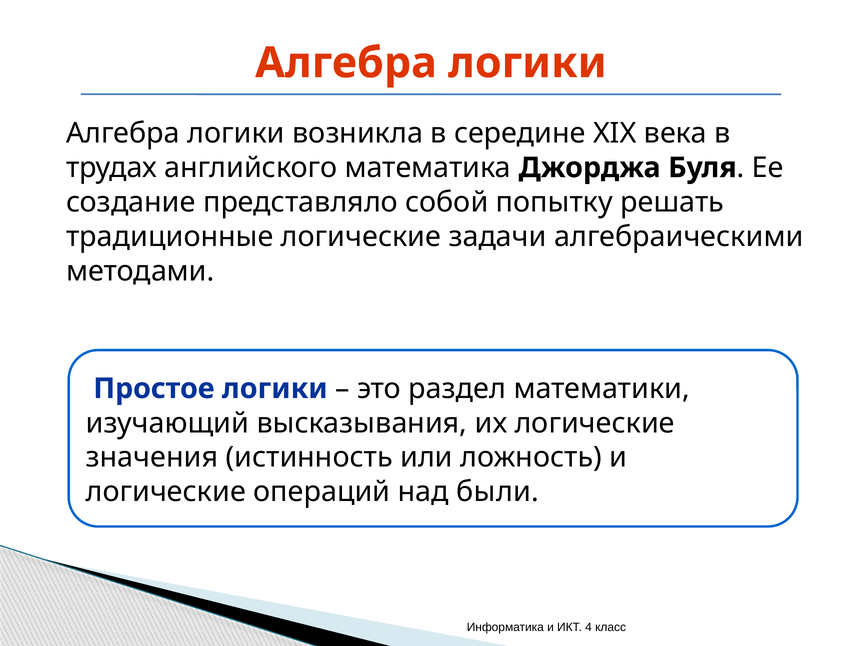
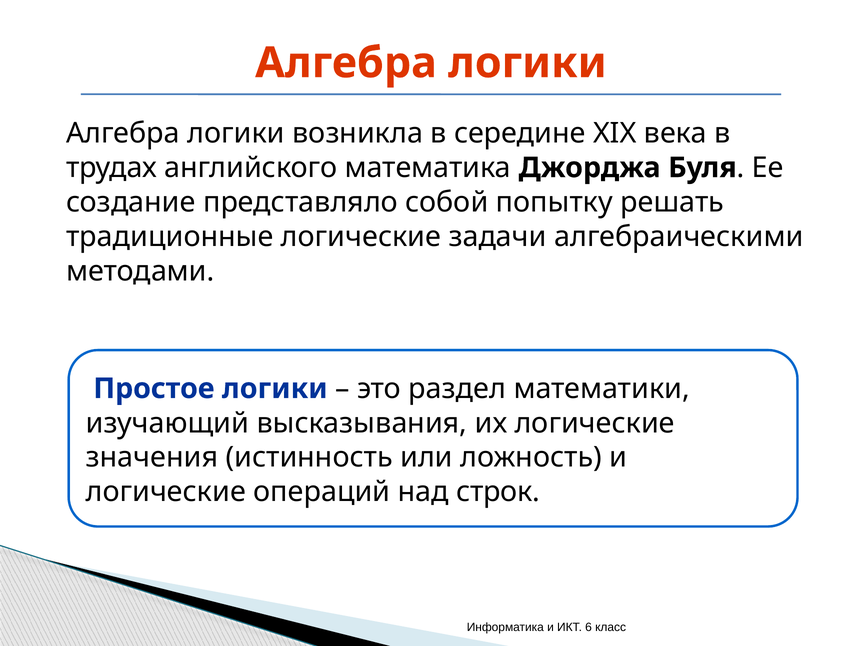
были: были -> строк
4: 4 -> 6
